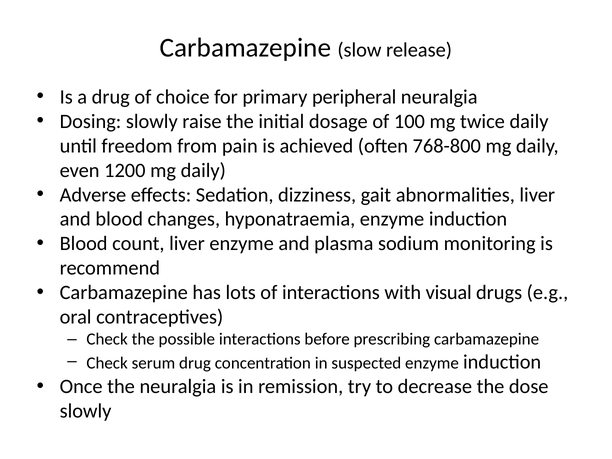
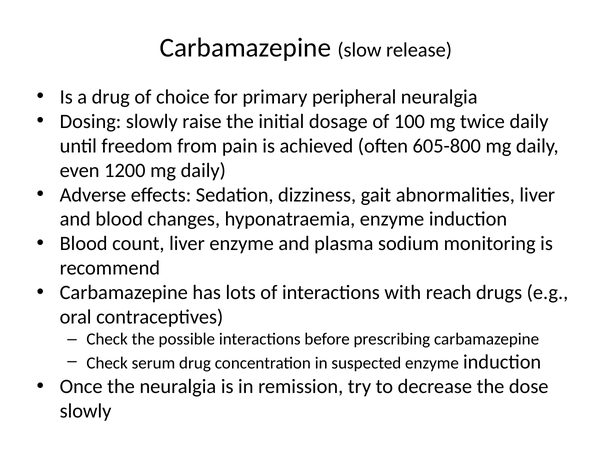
768-800: 768-800 -> 605-800
visual: visual -> reach
